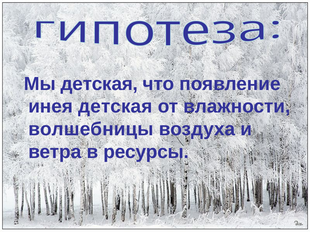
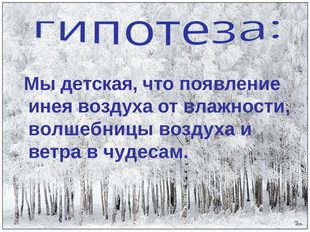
инея детская: детская -> воздуха
ресурсы: ресурсы -> чудесам
